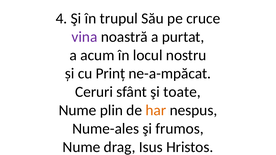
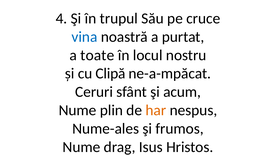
vina colour: purple -> blue
acum: acum -> toate
Prinț: Prinț -> Clipă
toate: toate -> acum
